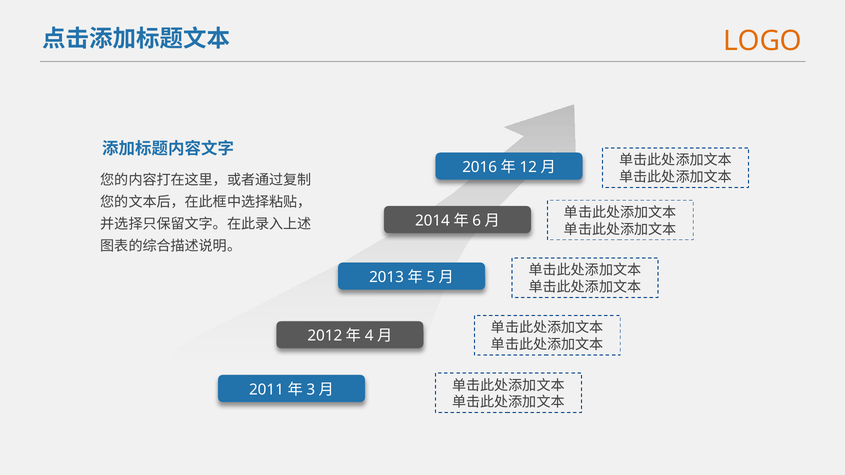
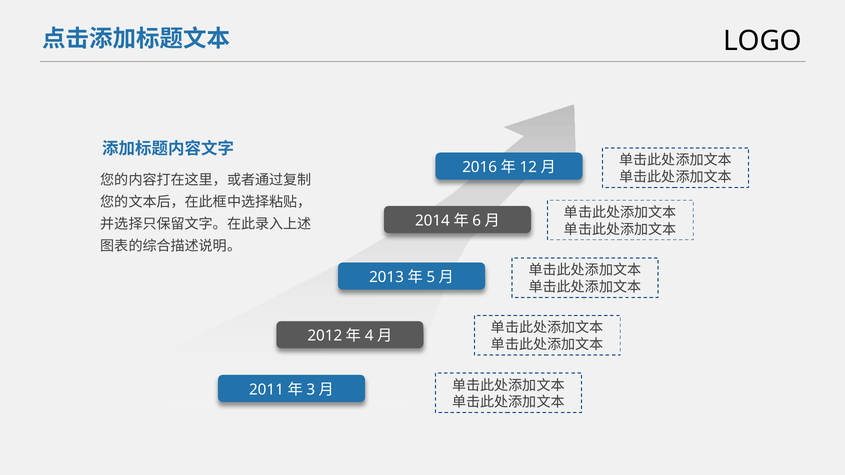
LOGO colour: orange -> black
